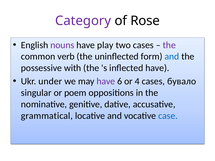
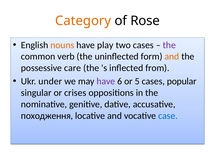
Category colour: purple -> orange
nouns colour: purple -> orange
and at (172, 57) colour: blue -> orange
with: with -> care
inflected have: have -> from
4: 4 -> 5
бувало: бувало -> popular
poem: poem -> crises
grammatical: grammatical -> походження
